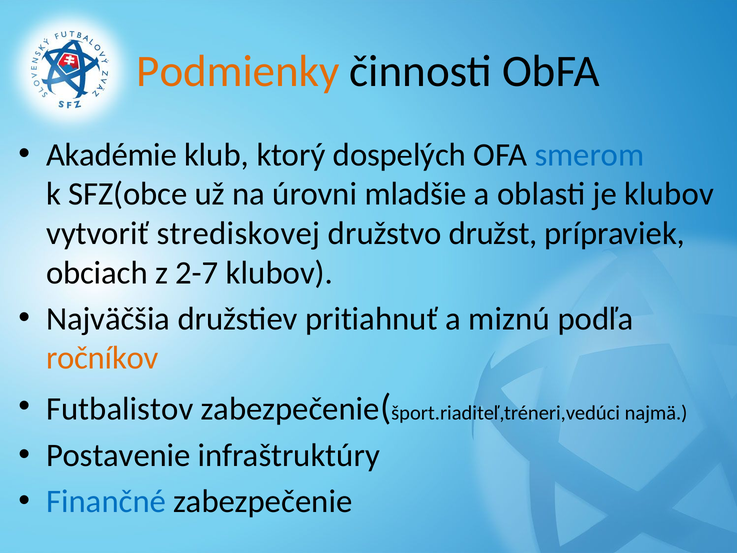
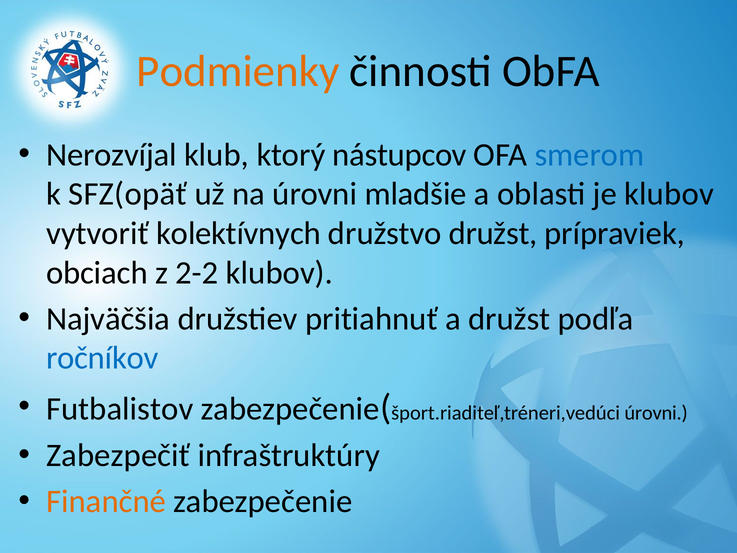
Akadémie: Akadémie -> Nerozvíjal
dospelých: dospelých -> nástupcov
SFZ(obce: SFZ(obce -> SFZ(opäť
strediskovej: strediskovej -> kolektívnych
2-7: 2-7 -> 2-2
a miznú: miznú -> družst
ročníkov colour: orange -> blue
najmä at (656, 413): najmä -> úrovni
Postavenie: Postavenie -> Zabezpečiť
Finančné colour: blue -> orange
